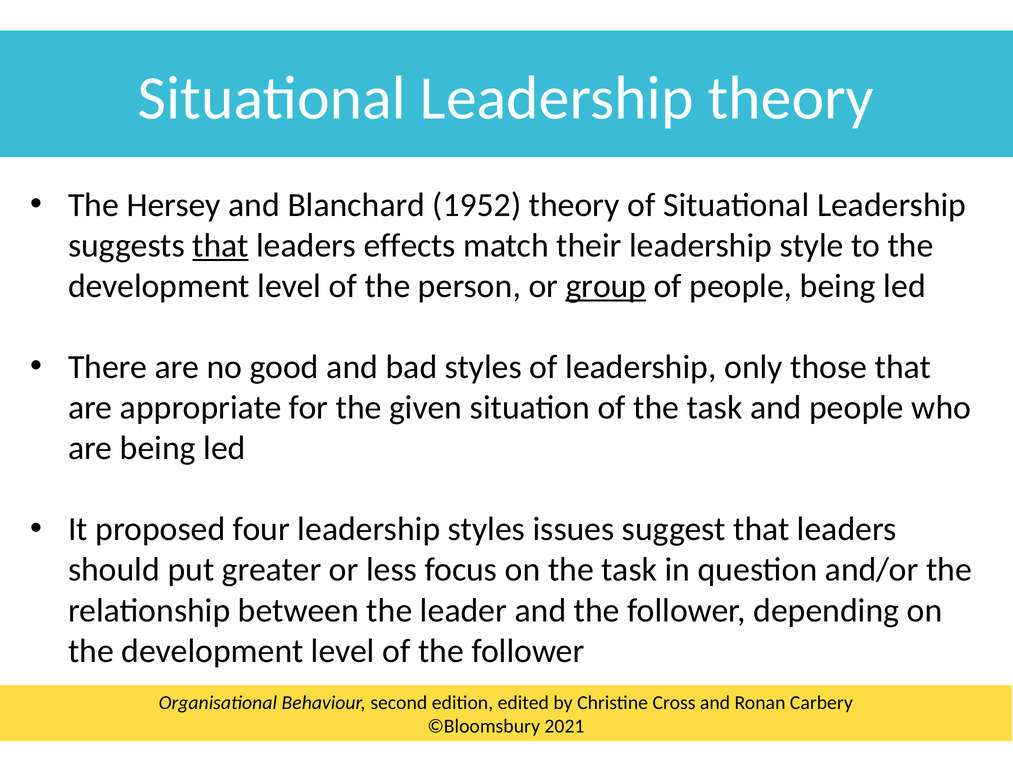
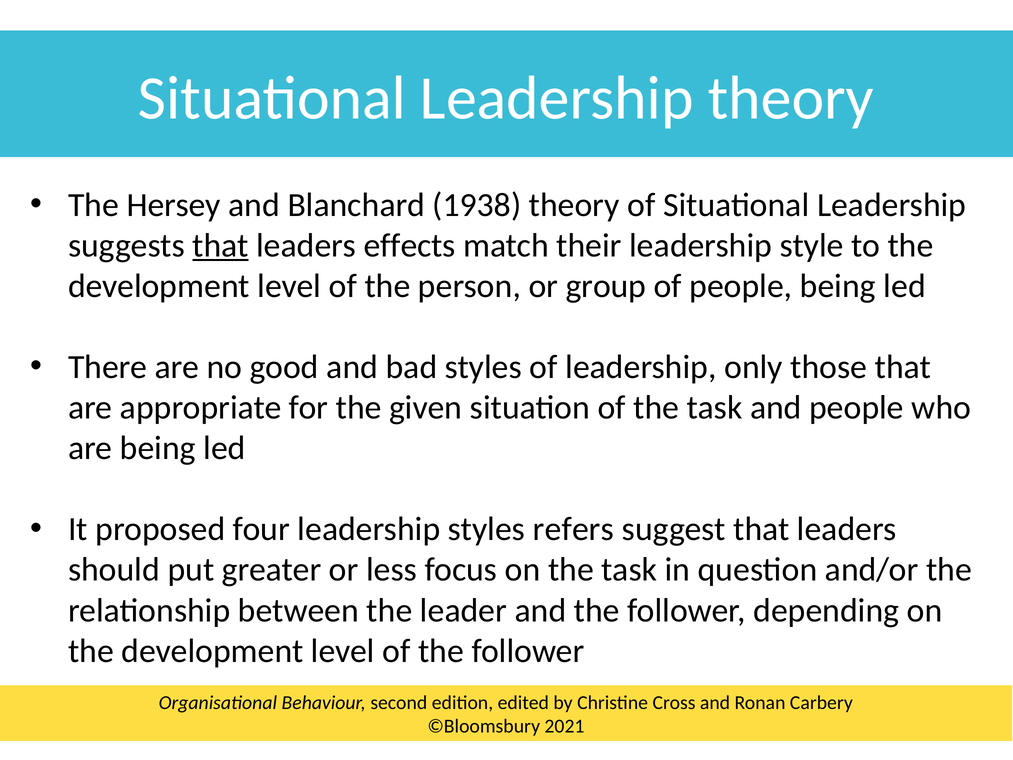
1952: 1952 -> 1938
group underline: present -> none
issues: issues -> refers
